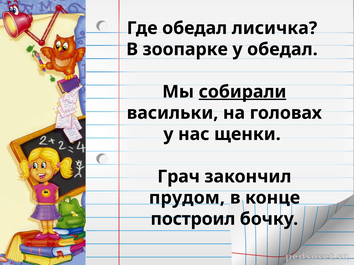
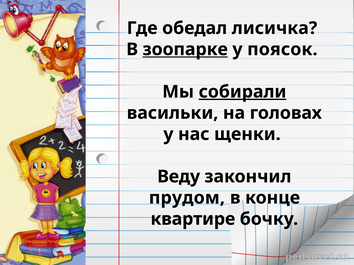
зоопарке underline: none -> present
у обедал: обедал -> поясок
Грач: Грач -> Веду
построил: построил -> квартире
